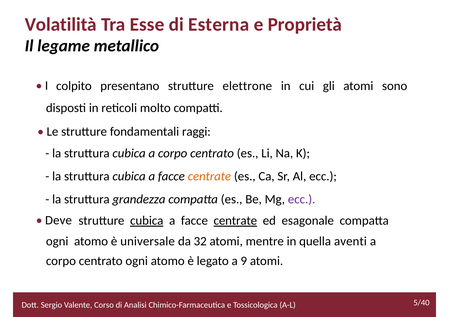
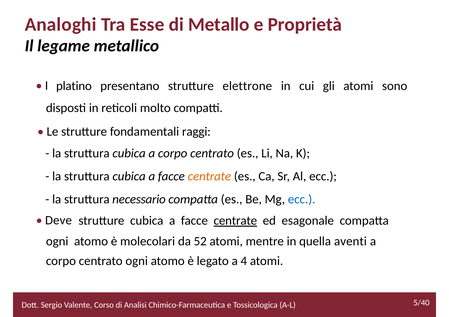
Volatilità: Volatilità -> Analoghi
Esterna: Esterna -> Metallo
colpito: colpito -> platino
grandezza: grandezza -> necessario
ecc at (302, 199) colour: purple -> blue
cubica at (147, 221) underline: present -> none
universale: universale -> molecolari
32: 32 -> 52
9: 9 -> 4
